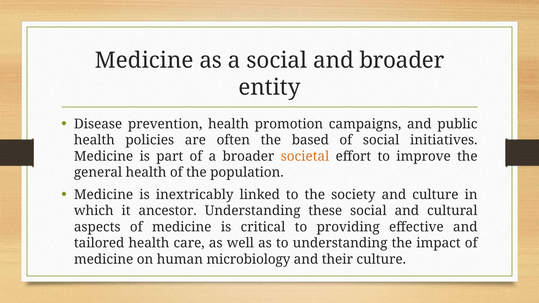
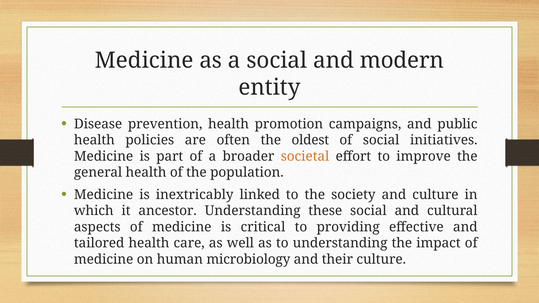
and broader: broader -> modern
based: based -> oldest
